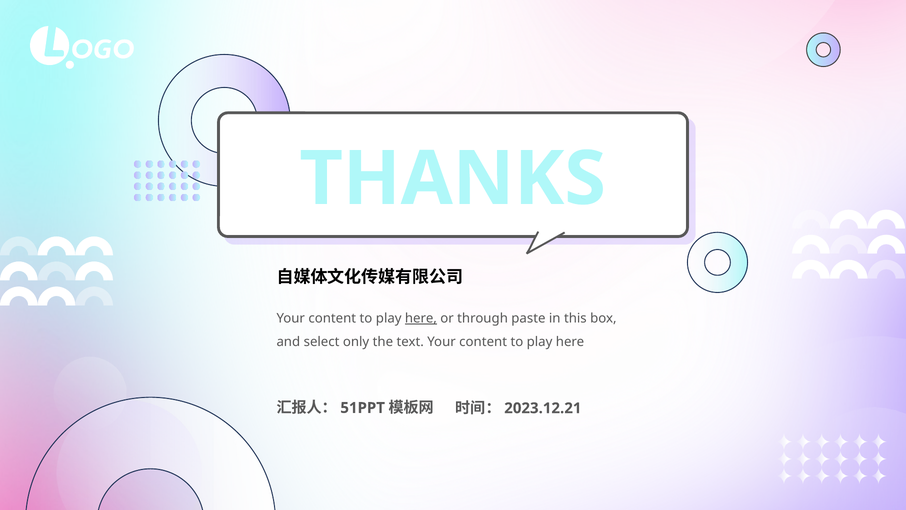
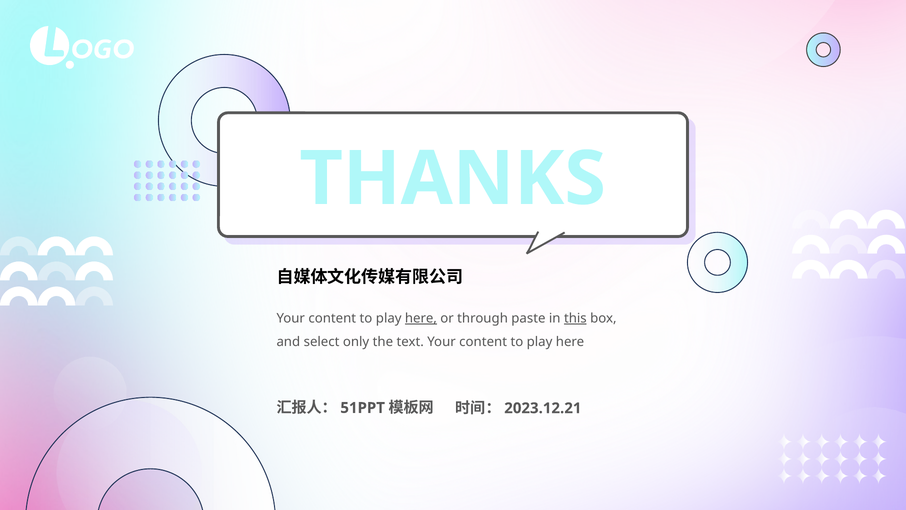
this underline: none -> present
